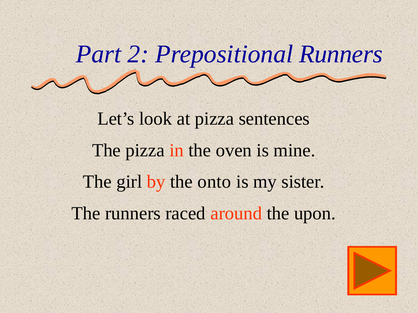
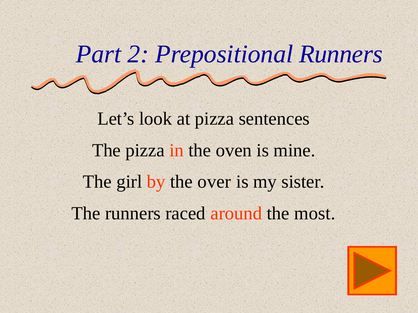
onto: onto -> over
upon: upon -> most
